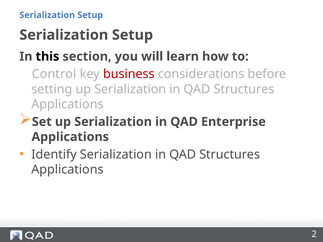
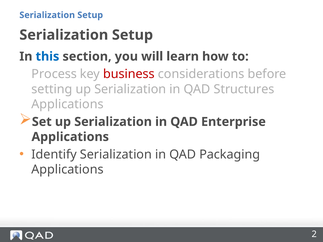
this colour: black -> blue
Control: Control -> Process
Structures at (230, 155): Structures -> Packaging
